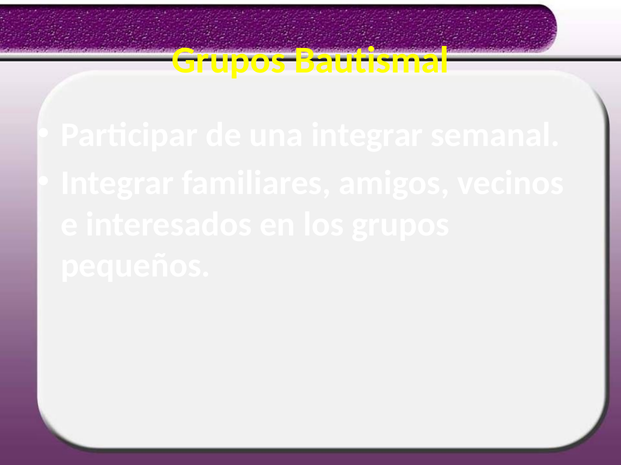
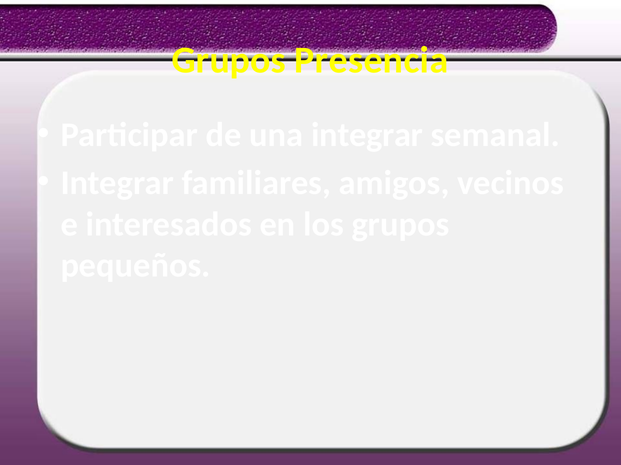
Bautismal: Bautismal -> Presencia
